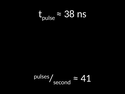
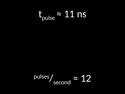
38: 38 -> 11
41: 41 -> 12
